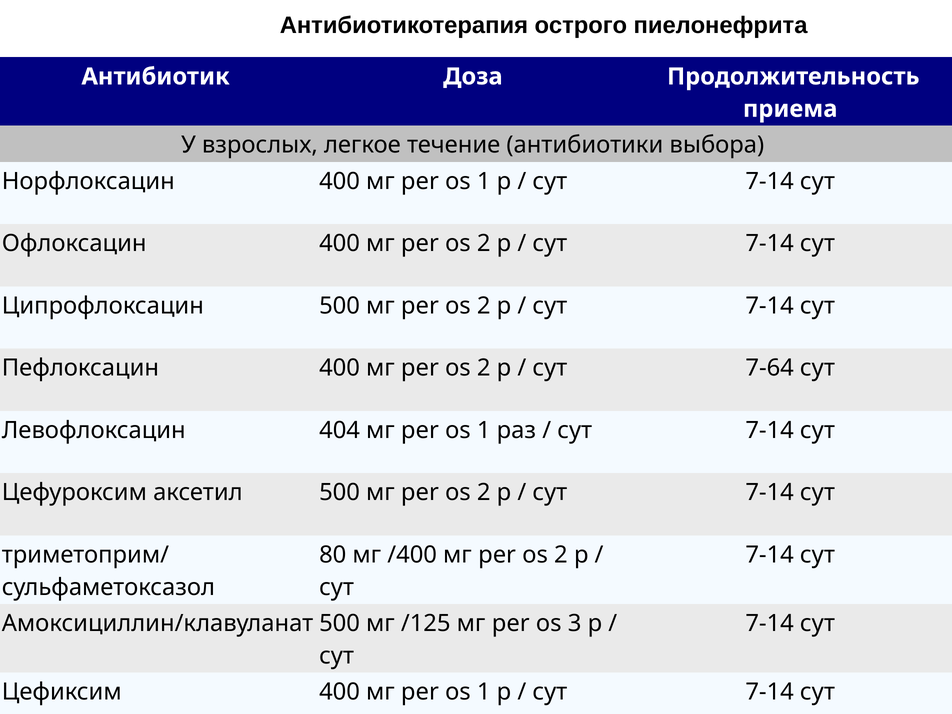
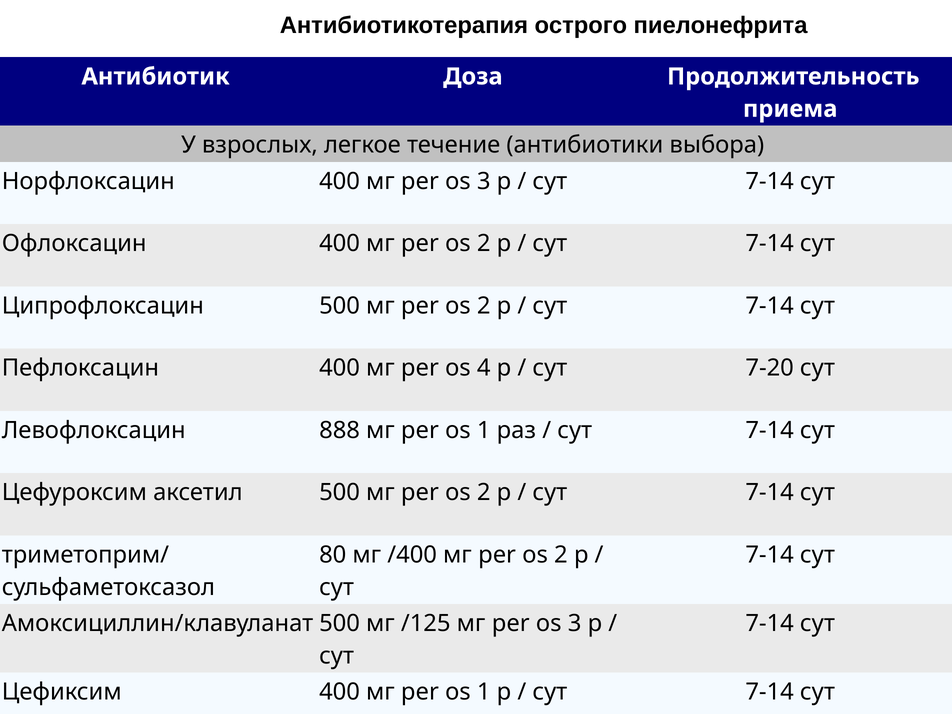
1 at (484, 181): 1 -> 3
2 at (484, 368): 2 -> 4
7-64: 7-64 -> 7-20
404: 404 -> 888
